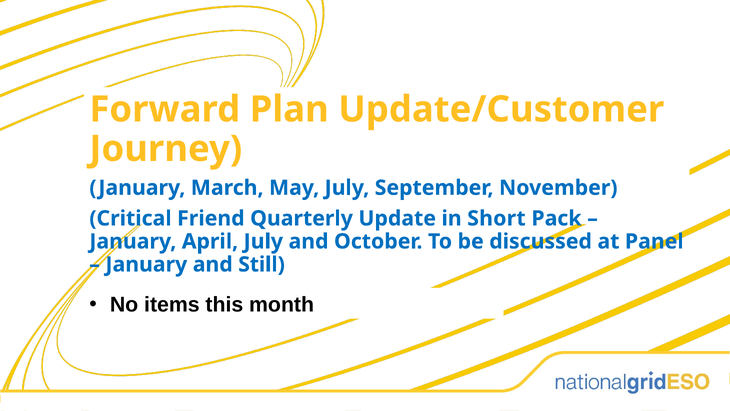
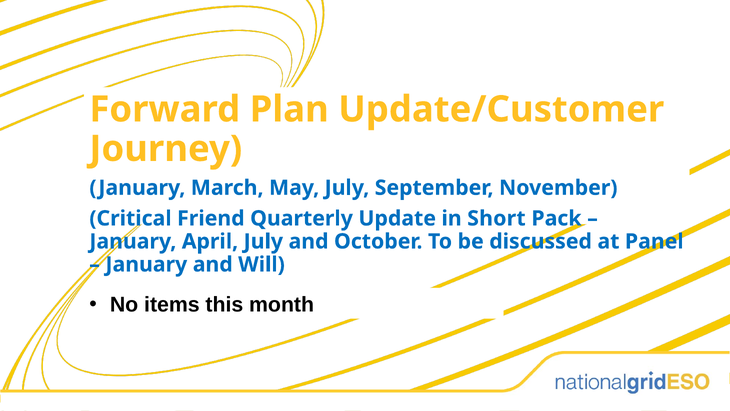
Still: Still -> Will
